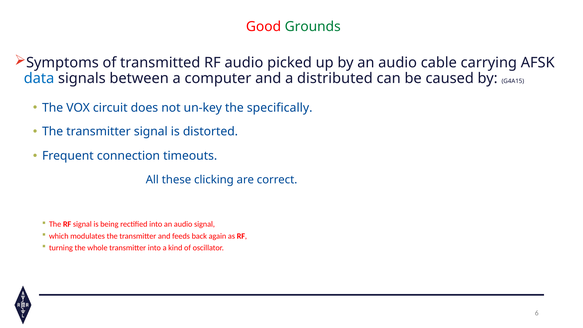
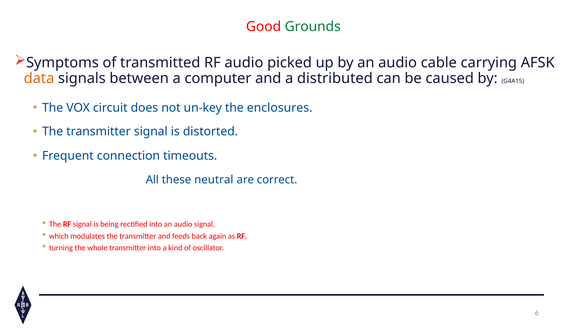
data colour: blue -> orange
specifically: specifically -> enclosures
clicking: clicking -> neutral
